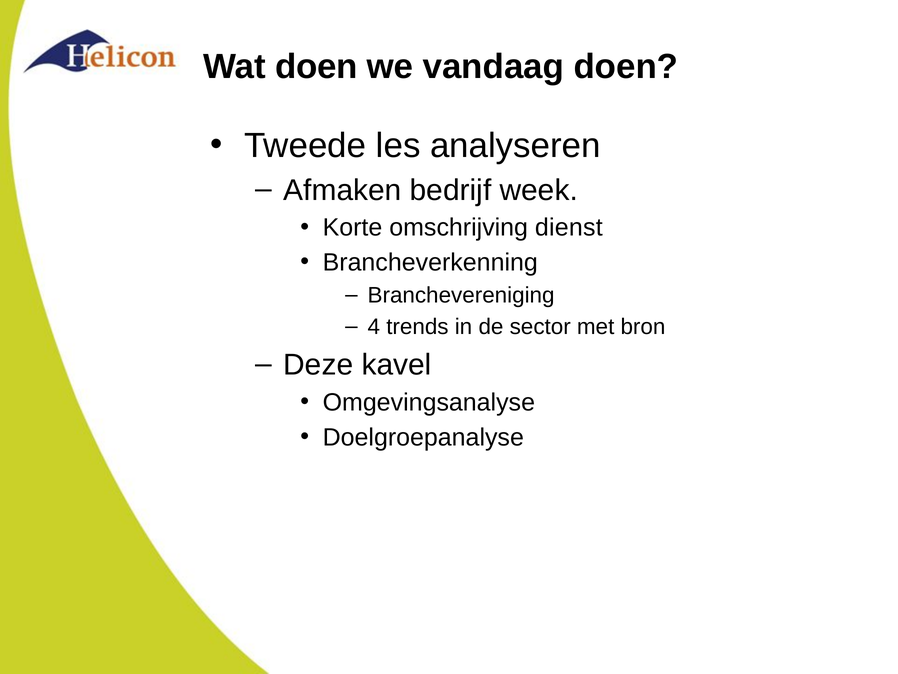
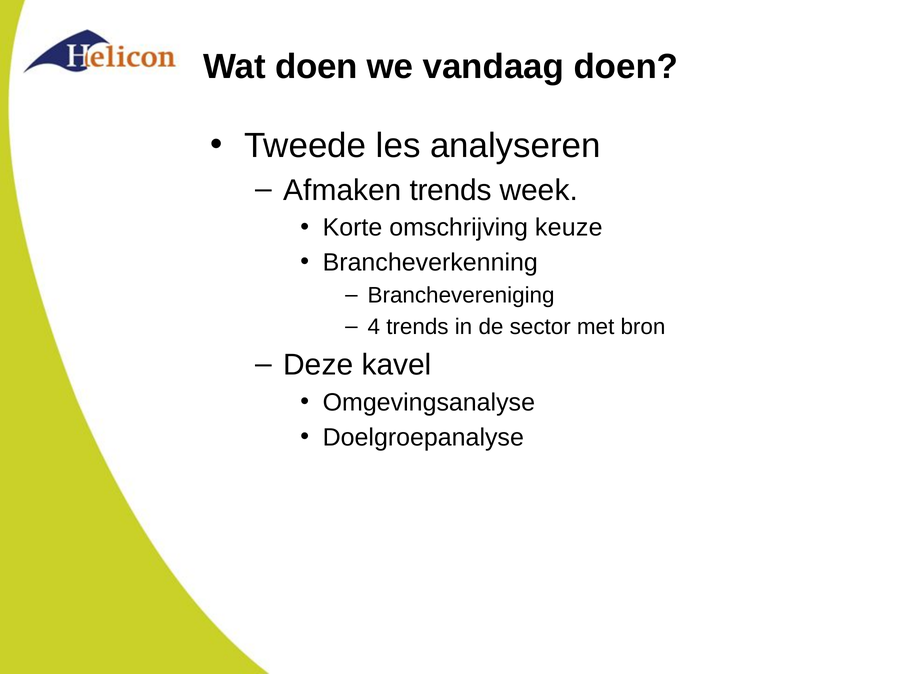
Afmaken bedrijf: bedrijf -> trends
dienst: dienst -> keuze
